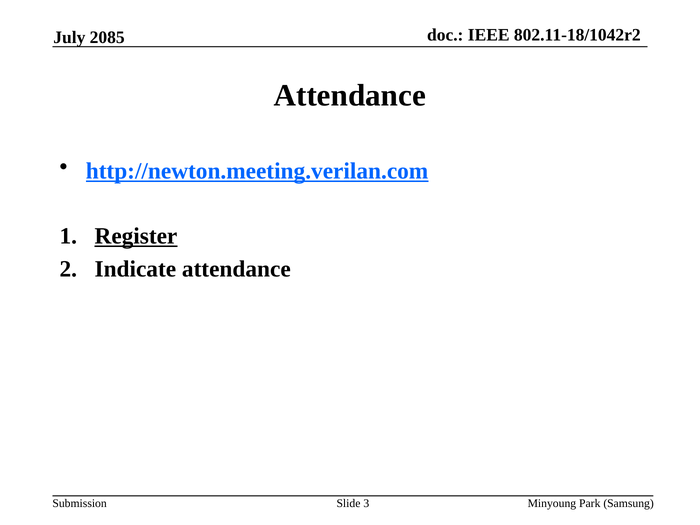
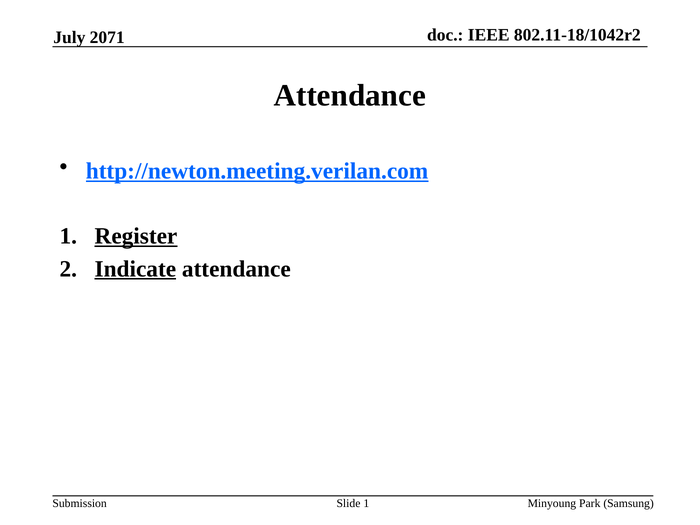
2085: 2085 -> 2071
Indicate underline: none -> present
Slide 3: 3 -> 1
